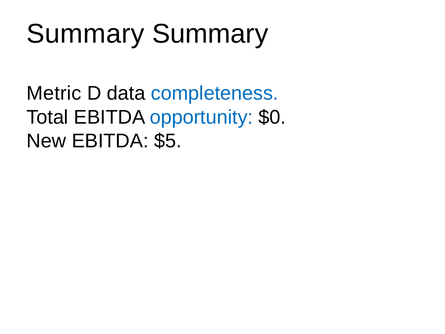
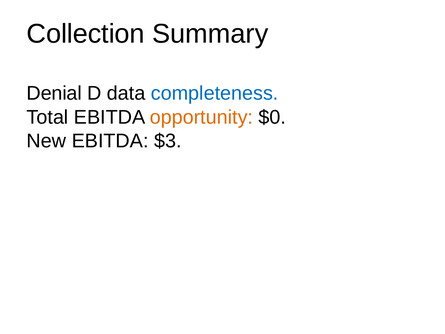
Summary at (85, 34): Summary -> Collection
Metric: Metric -> Denial
opportunity colour: blue -> orange
$5: $5 -> $3
